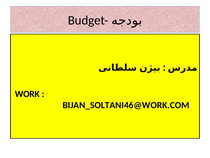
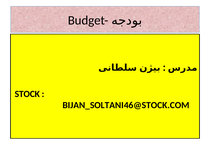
WORK: WORK -> STOCK
BIJAN_SOLTANI46@WORK.COM: BIJAN_SOLTANI46@WORK.COM -> BIJAN_SOLTANI46@STOCK.COM
